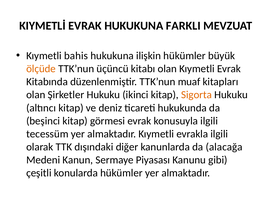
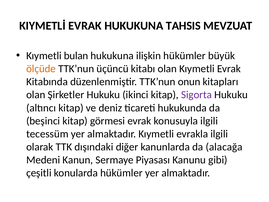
FARKLI: FARKLI -> TAHSIS
bahis: bahis -> bulan
muaf: muaf -> onun
Sigorta colour: orange -> purple
